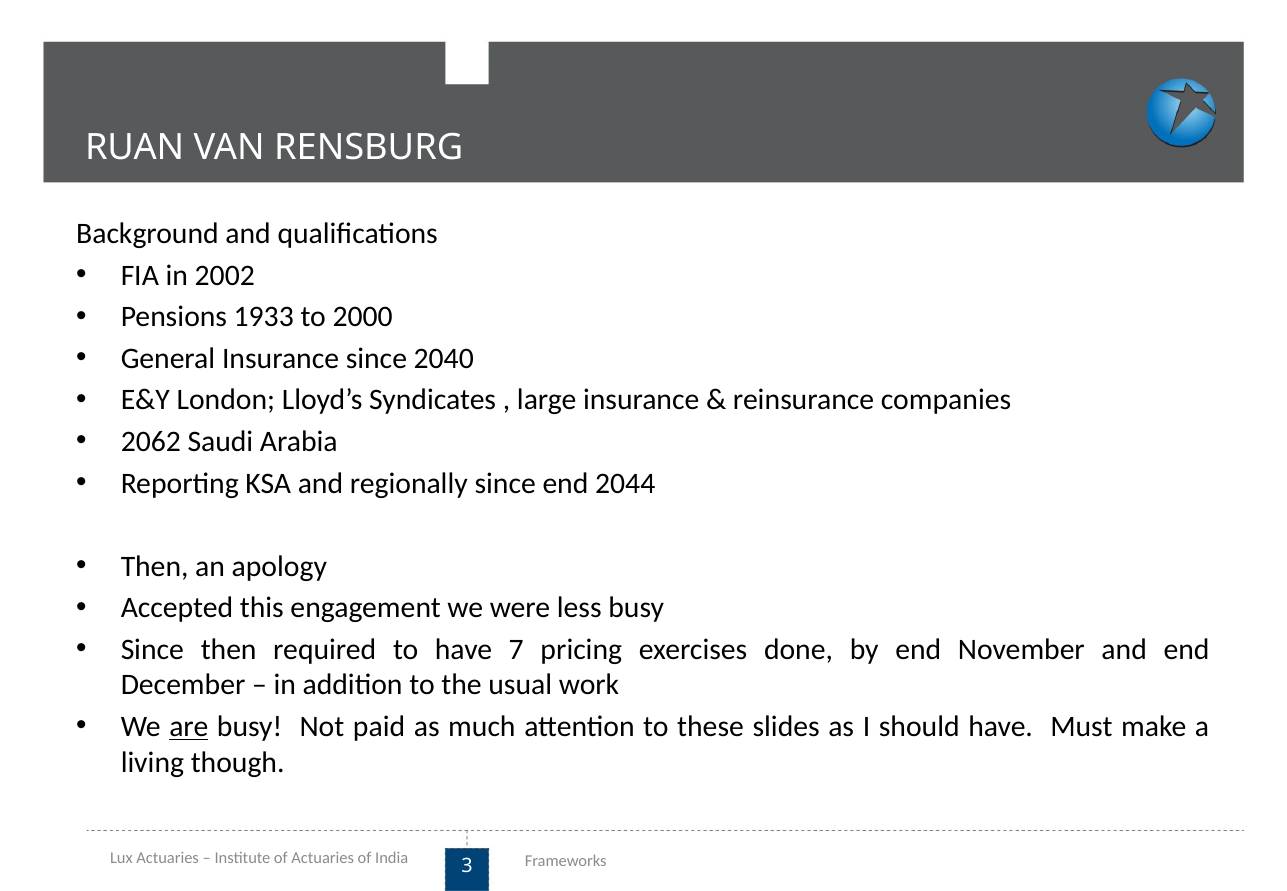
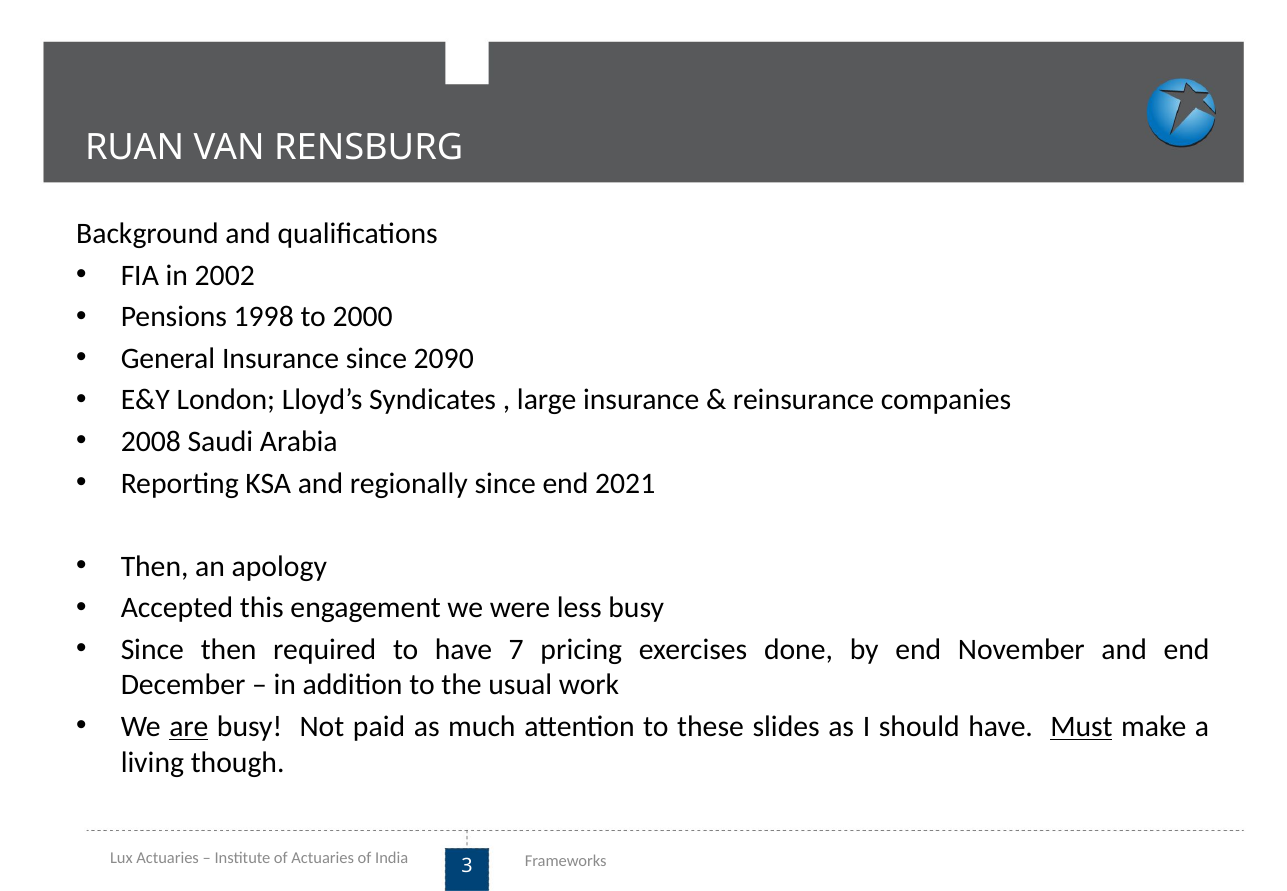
1933: 1933 -> 1998
2040: 2040 -> 2090
2062: 2062 -> 2008
2044: 2044 -> 2021
Must underline: none -> present
